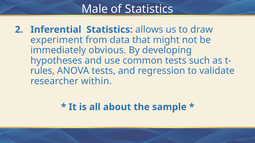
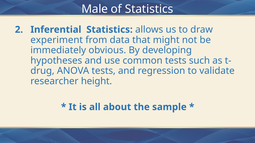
rules: rules -> drug
within: within -> height
